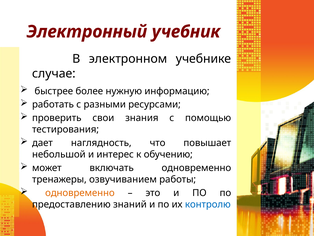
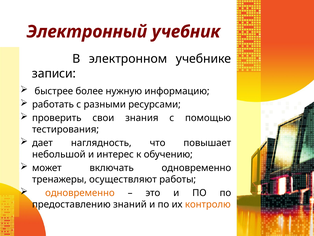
случае: случае -> записи
озвучиванием: озвучиванием -> осуществляют
контролю colour: blue -> orange
